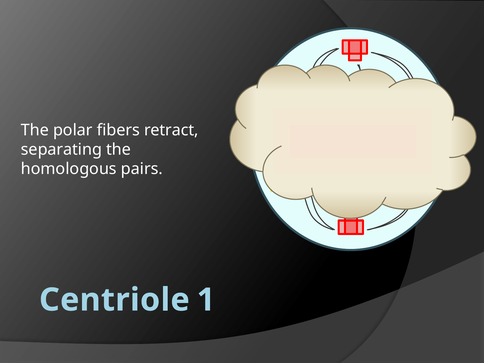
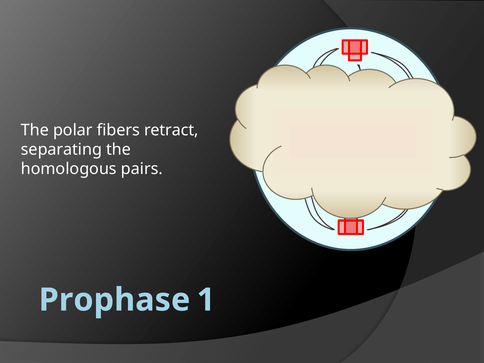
Centriole: Centriole -> Prophase
